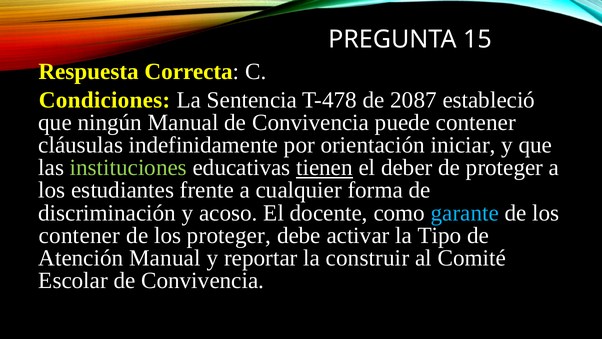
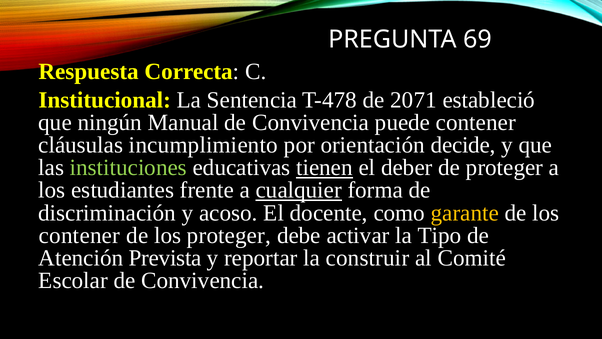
15: 15 -> 69
Condiciones: Condiciones -> Institucional
2087: 2087 -> 2071
indefinidamente: indefinidamente -> incumplimiento
iniciar: iniciar -> decide
cualquier underline: none -> present
garante colour: light blue -> yellow
Atención Manual: Manual -> Prevista
